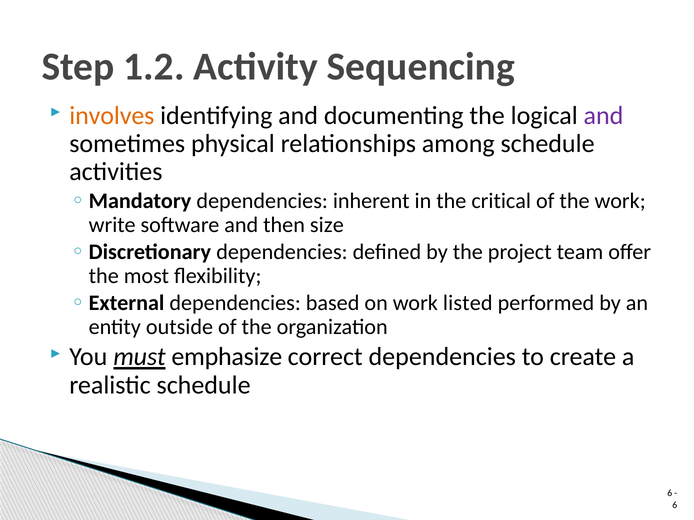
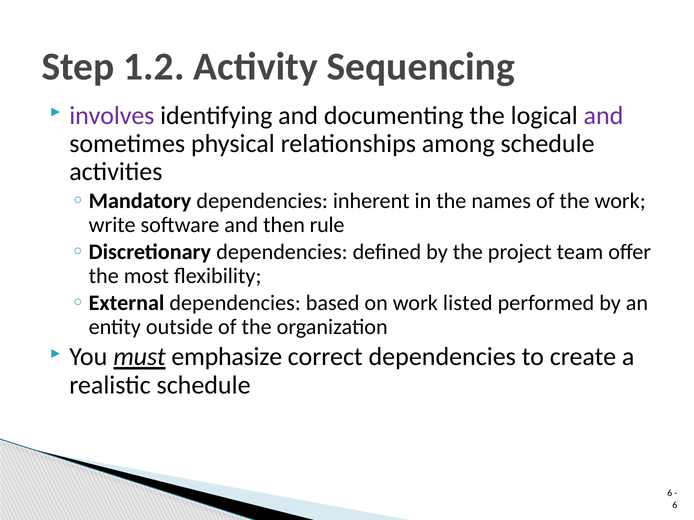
involves colour: orange -> purple
critical: critical -> names
size: size -> rule
